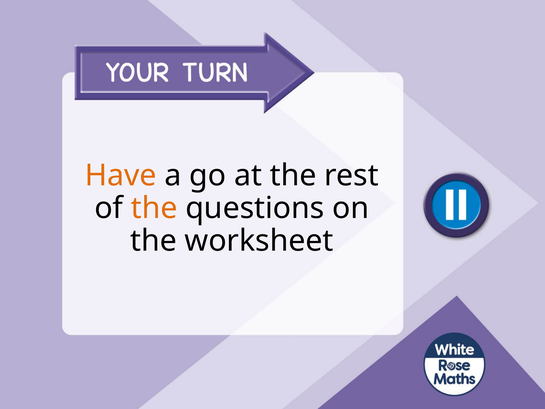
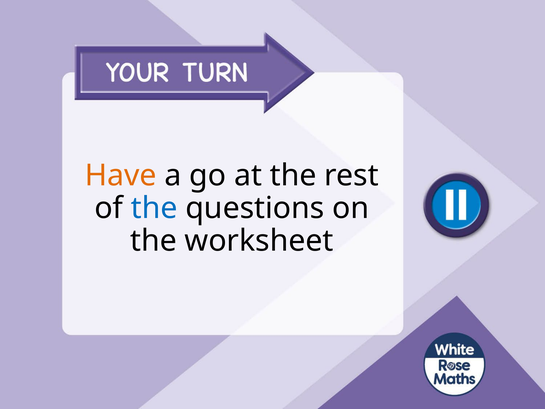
the at (154, 208) colour: orange -> blue
